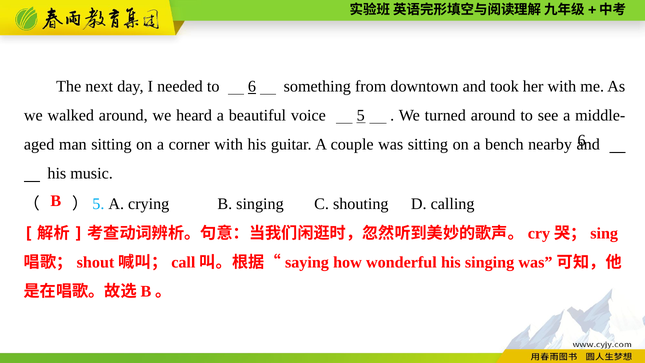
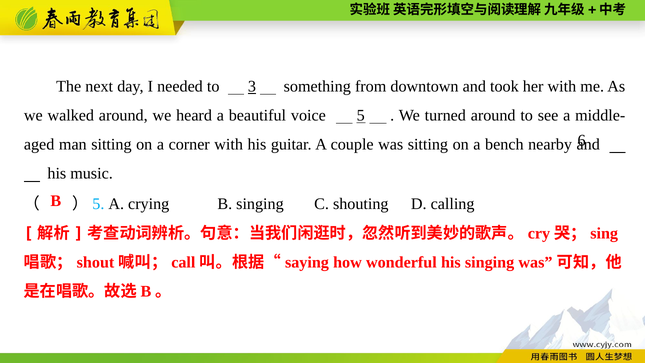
to 6: 6 -> 3
